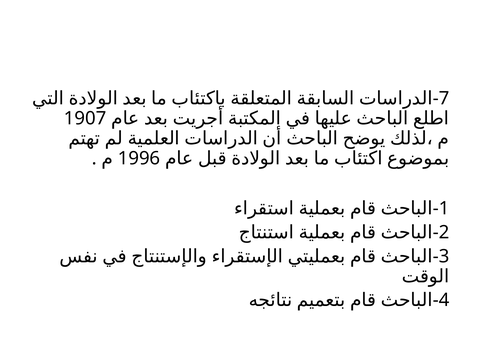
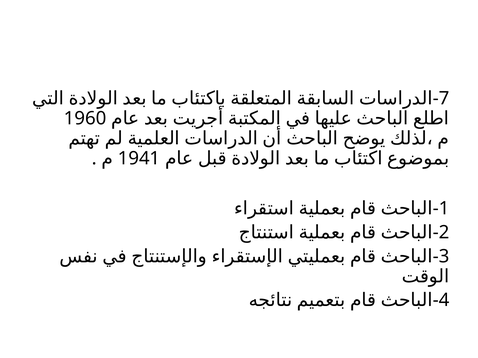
1907: 1907 -> 1960
1996: 1996 -> 1941
